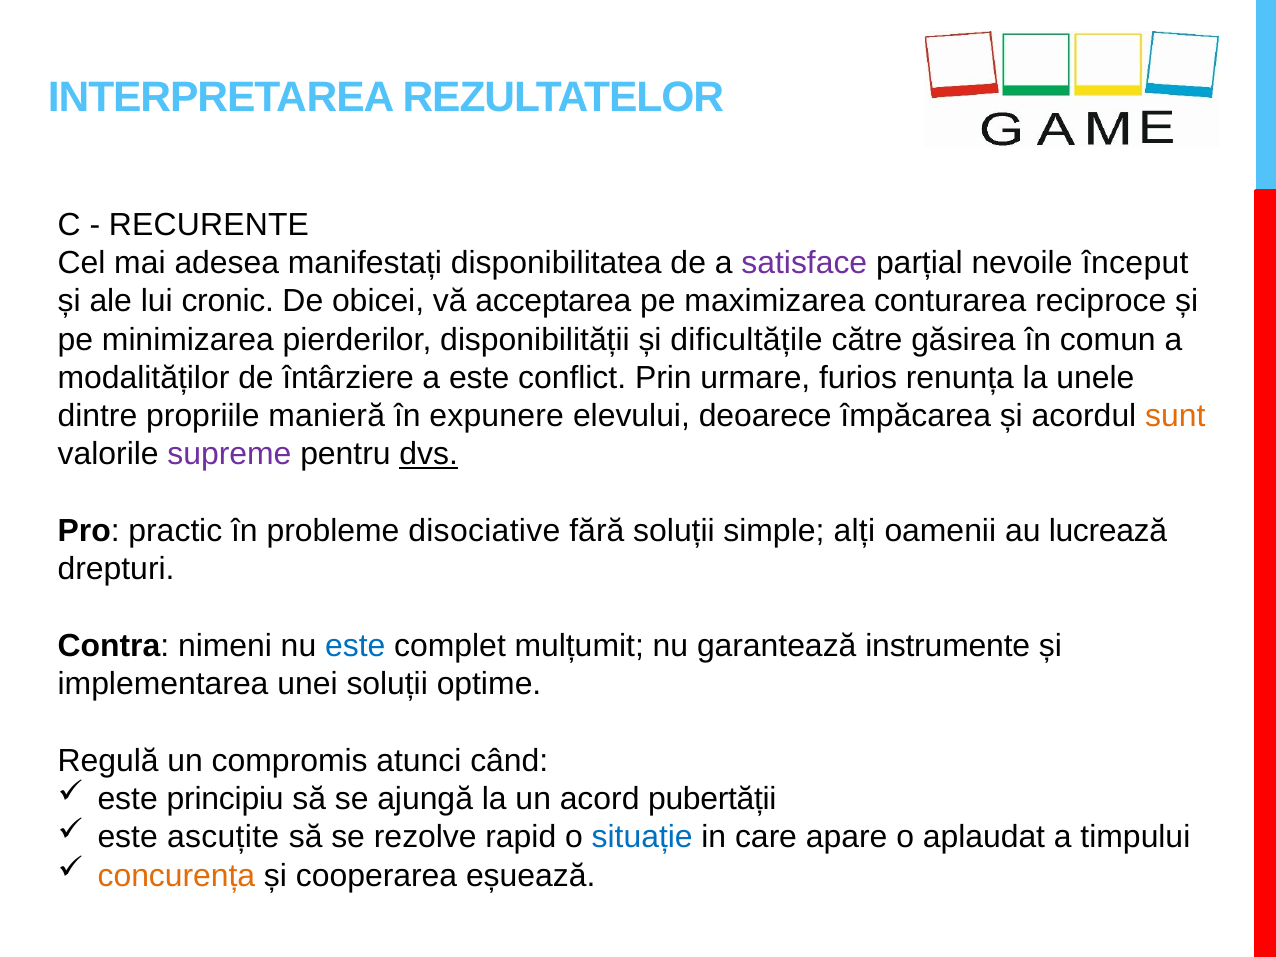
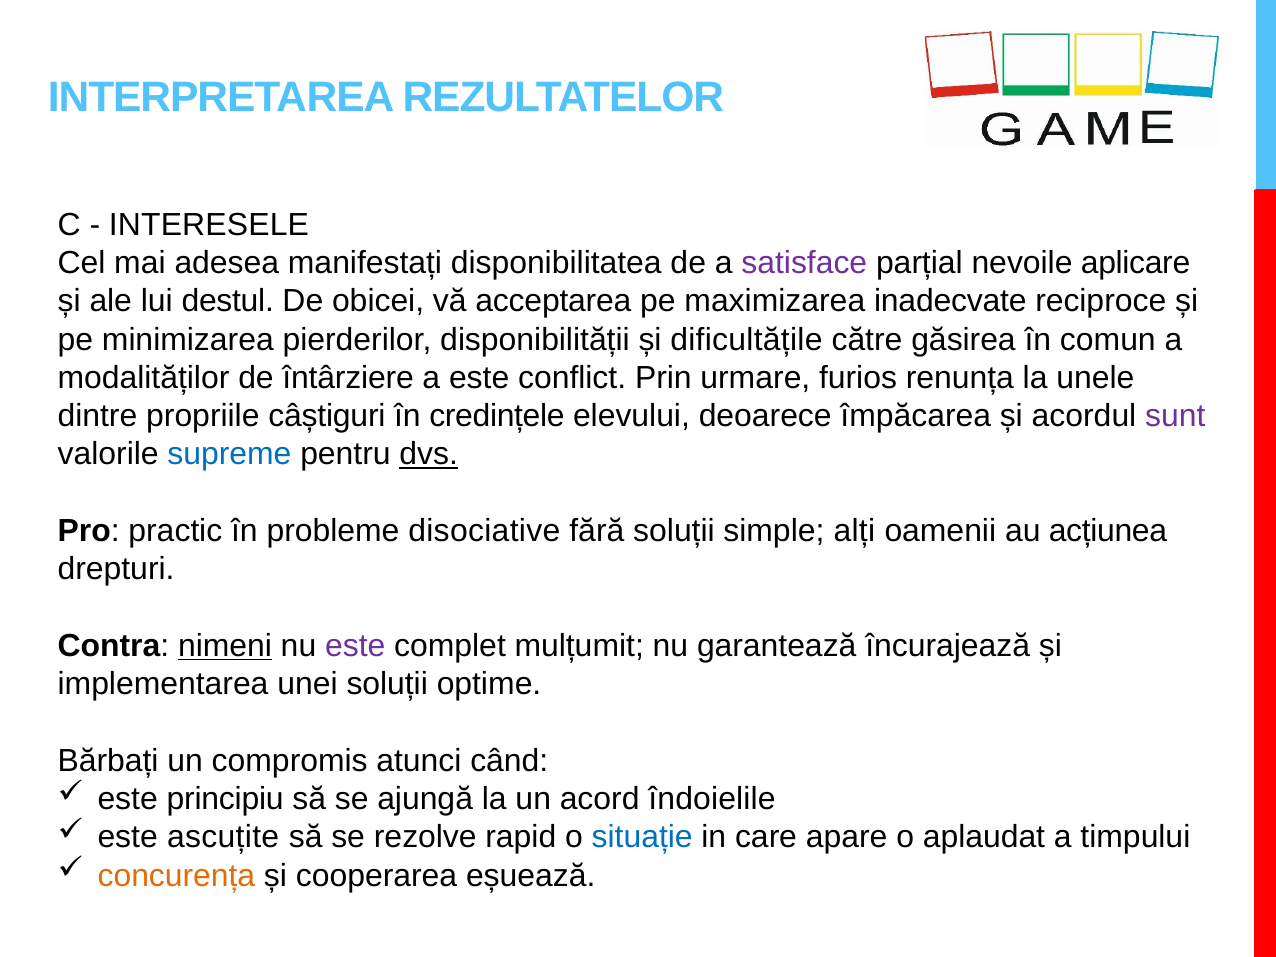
RECURENTE: RECURENTE -> INTERESELE
început: început -> aplicare
cronic: cronic -> destul
conturarea: conturarea -> inadecvate
manieră: manieră -> câștiguri
expunere: expunere -> credințele
sunt colour: orange -> purple
supreme colour: purple -> blue
lucrează: lucrează -> acțiunea
nimeni underline: none -> present
este at (355, 646) colour: blue -> purple
instrumente: instrumente -> încurajează
Regulă: Regulă -> Bărbați
pubertății: pubertății -> îndoielile
